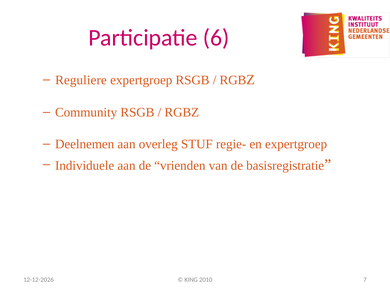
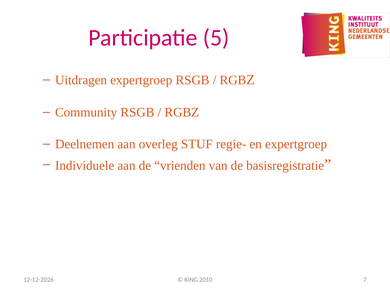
6: 6 -> 5
Reguliere: Reguliere -> Uitdragen
